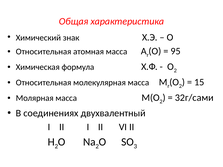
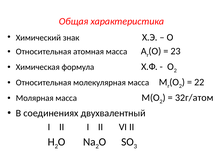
95: 95 -> 23
15: 15 -> 22
32г/сами: 32г/сами -> 32г/атом
